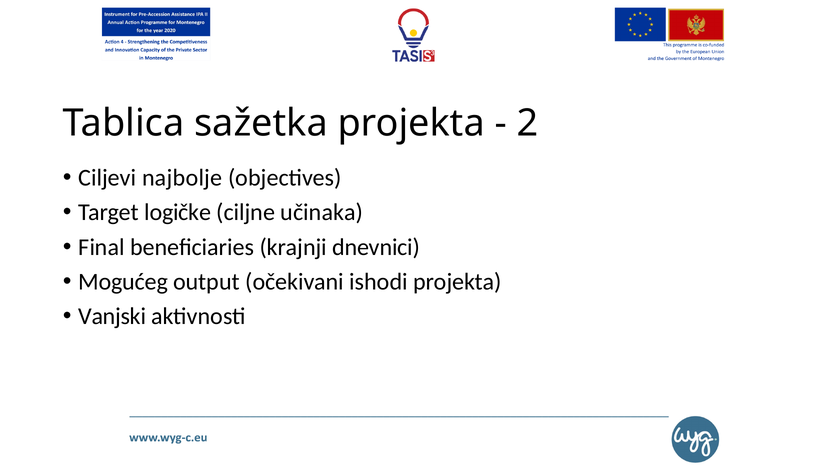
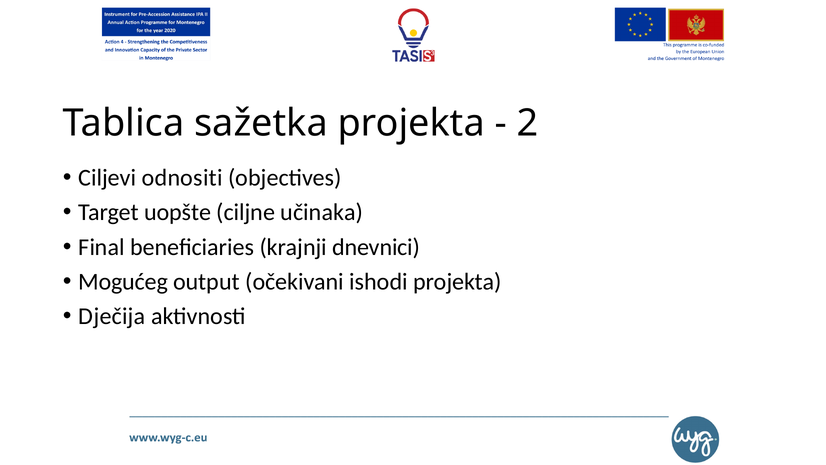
najbolje: najbolje -> odnositi
logičke: logičke -> uopšte
Vanjski: Vanjski -> Dječija
